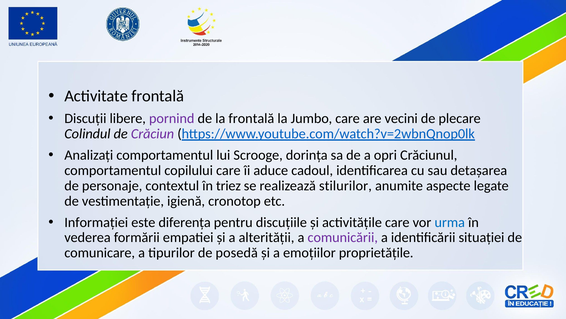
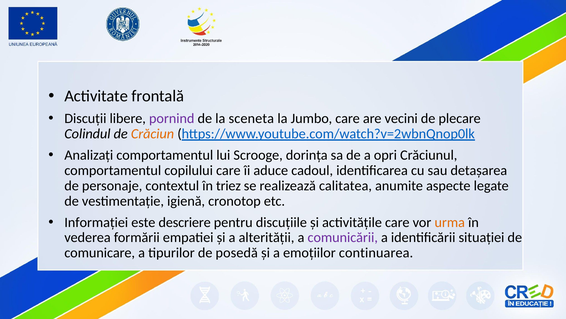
la frontală: frontală -> sceneta
Crăciun colour: purple -> orange
stilurilor: stilurilor -> calitatea
diferența: diferența -> descriere
urma colour: blue -> orange
proprietățile: proprietățile -> continuarea
